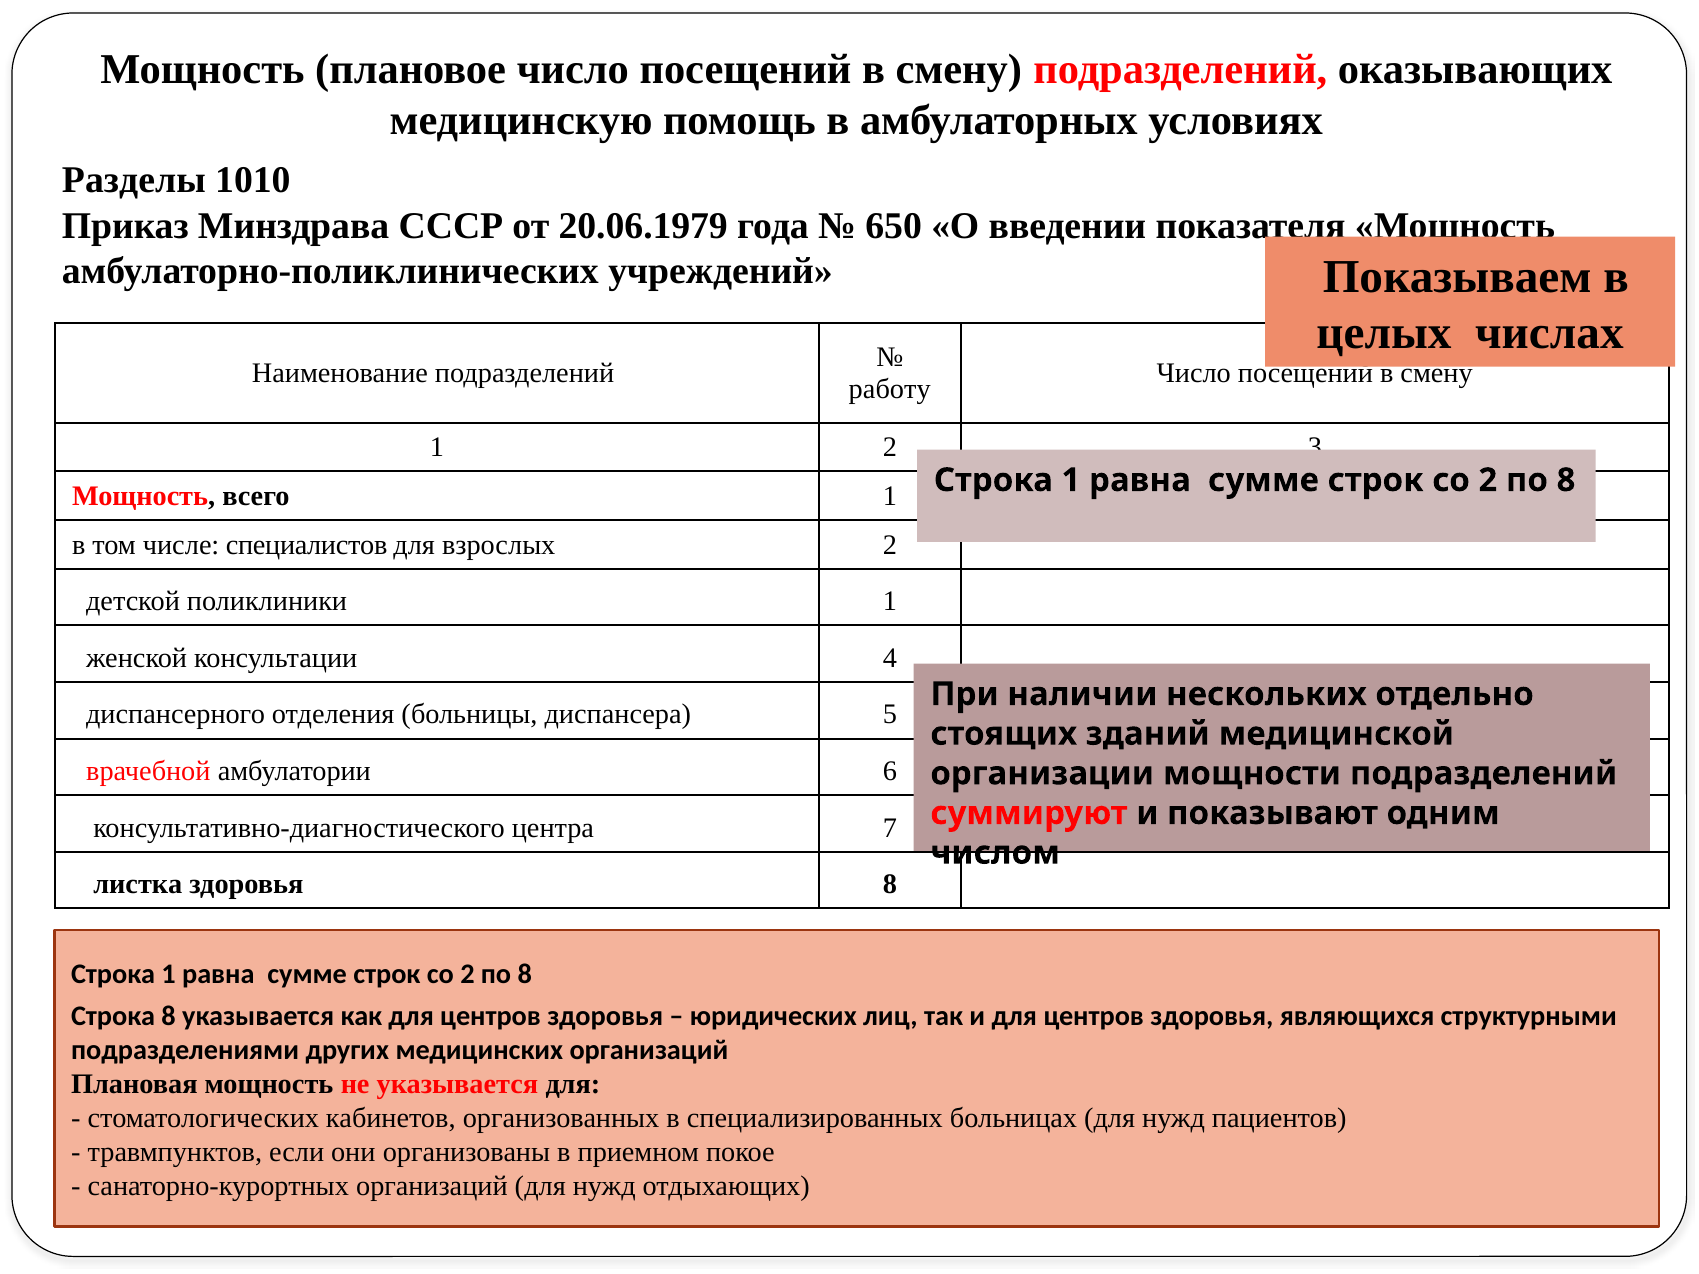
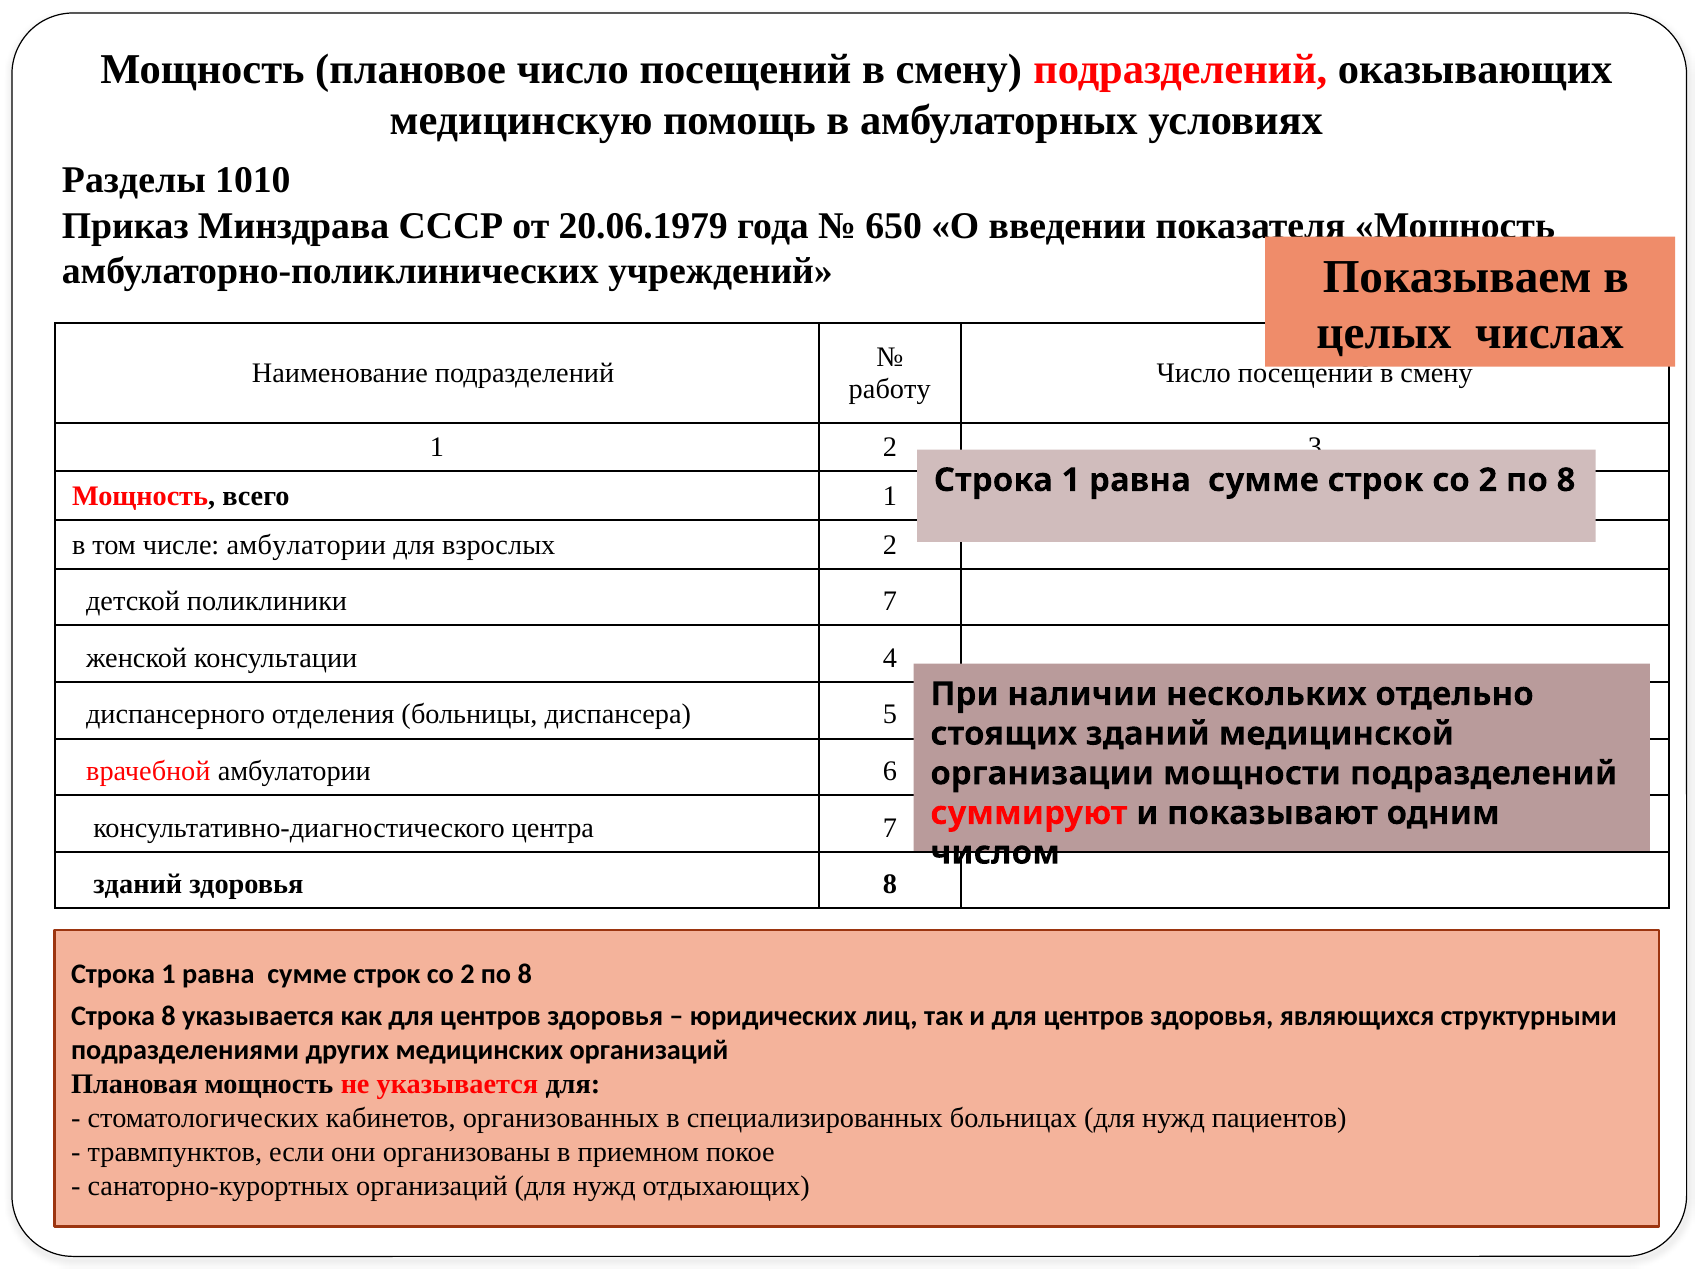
числе специалистов: специалистов -> амбулатории
поликлиники 1: 1 -> 7
листка at (138, 884): листка -> зданий
